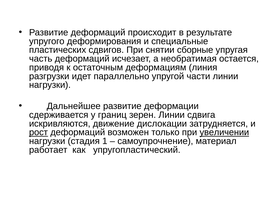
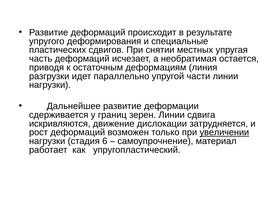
сборные: сборные -> местных
рост underline: present -> none
1: 1 -> 6
